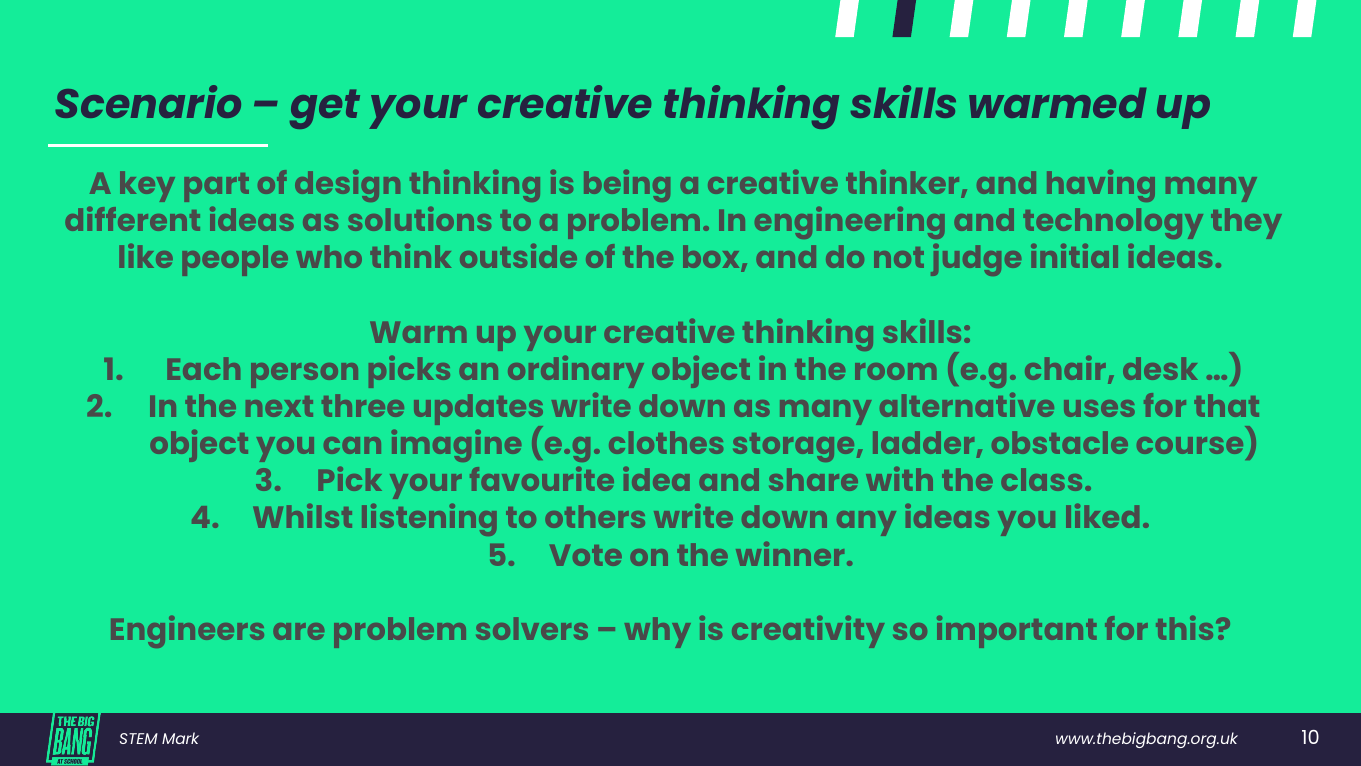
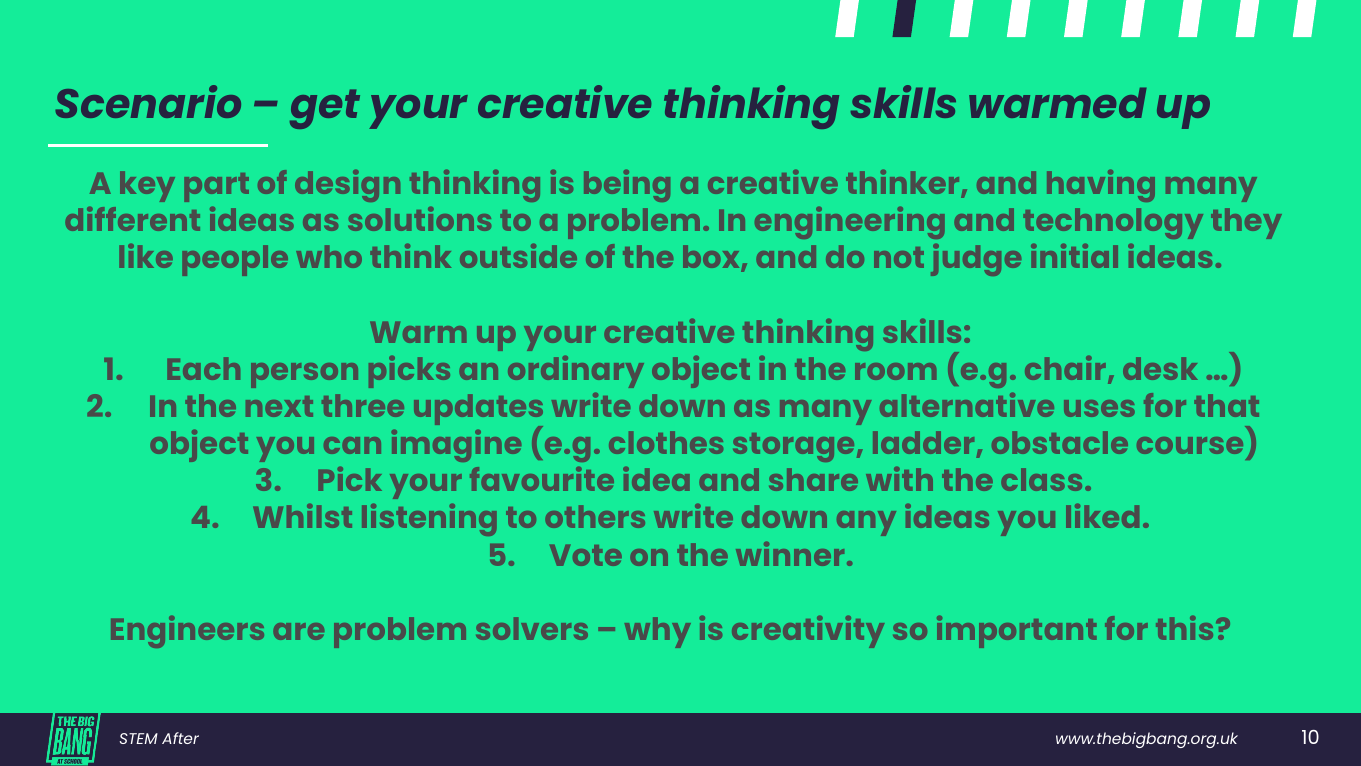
Mark: Mark -> After
